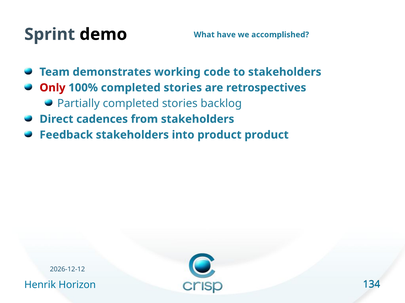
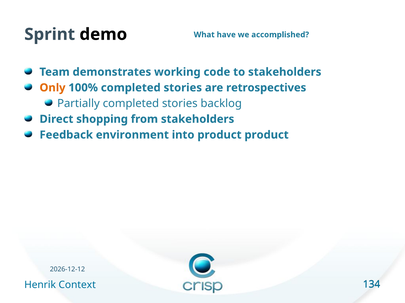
Only colour: red -> orange
cadences: cadences -> shopping
Feedback stakeholders: stakeholders -> environment
Horizon: Horizon -> Context
